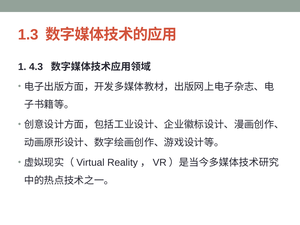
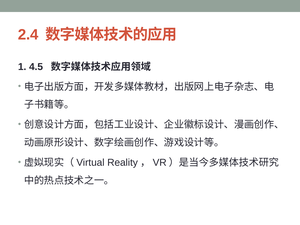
1.3: 1.3 -> 2.4
4.3: 4.3 -> 4.5
